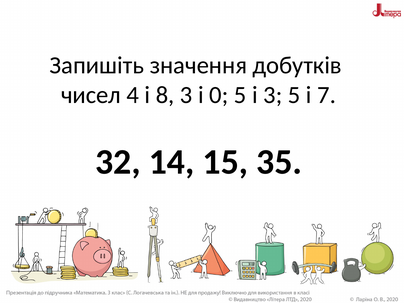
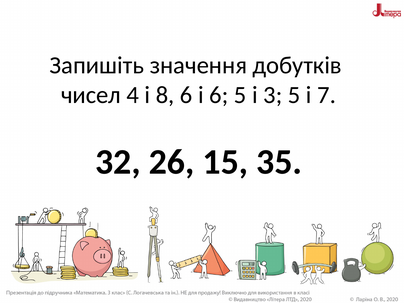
8 3: 3 -> 6
і 0: 0 -> 6
14: 14 -> 26
